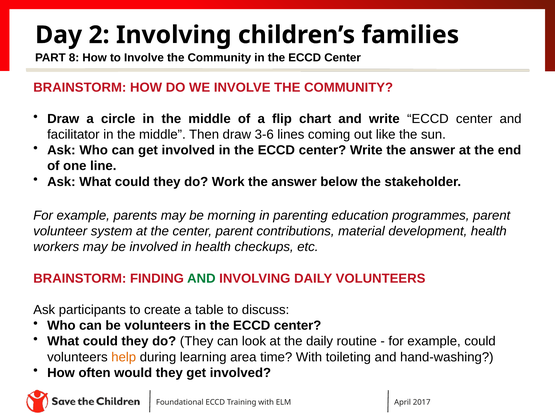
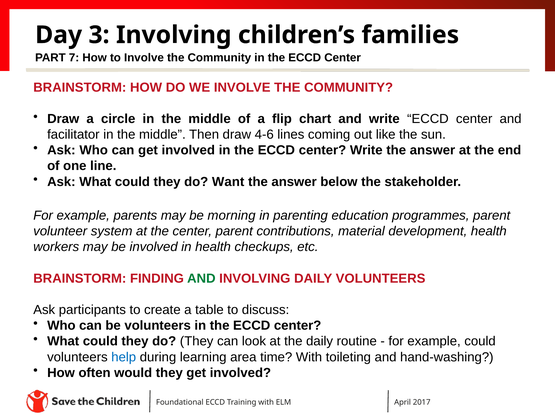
2: 2 -> 3
8: 8 -> 7
3-6: 3-6 -> 4-6
Work: Work -> Want
help colour: orange -> blue
